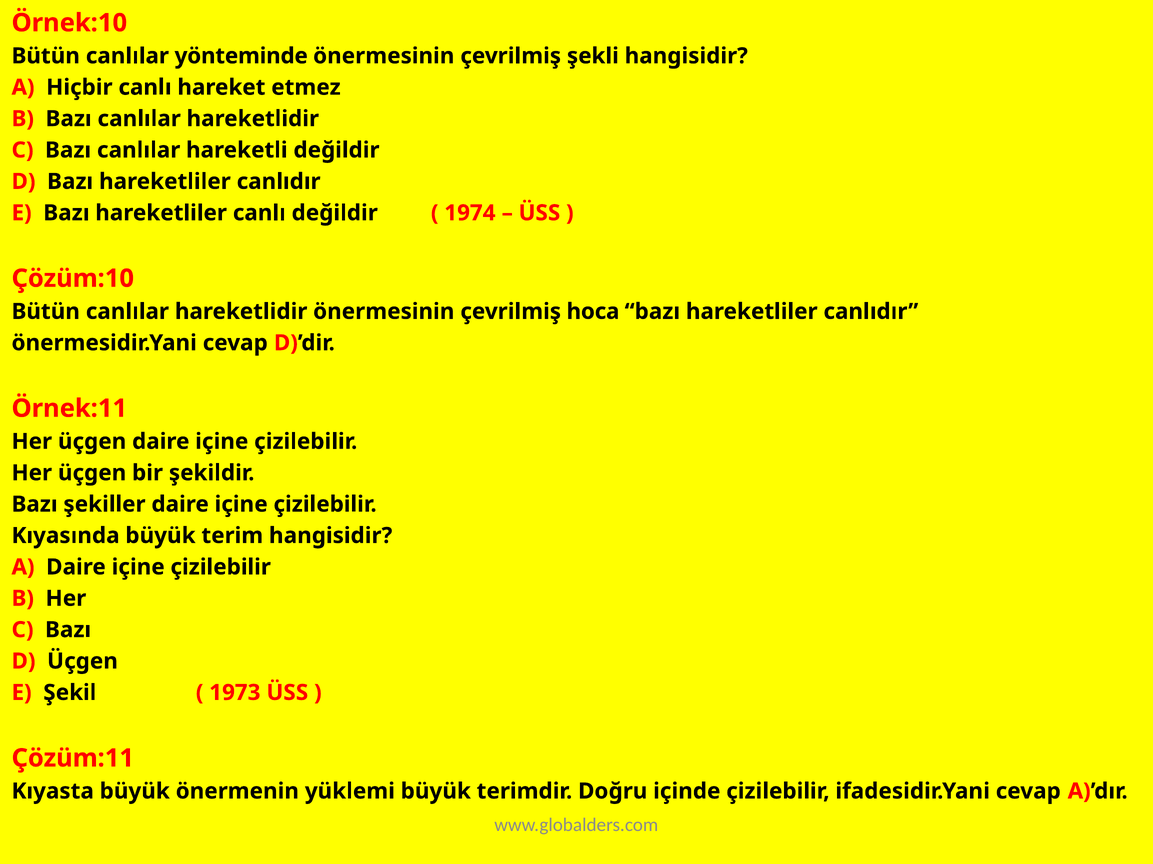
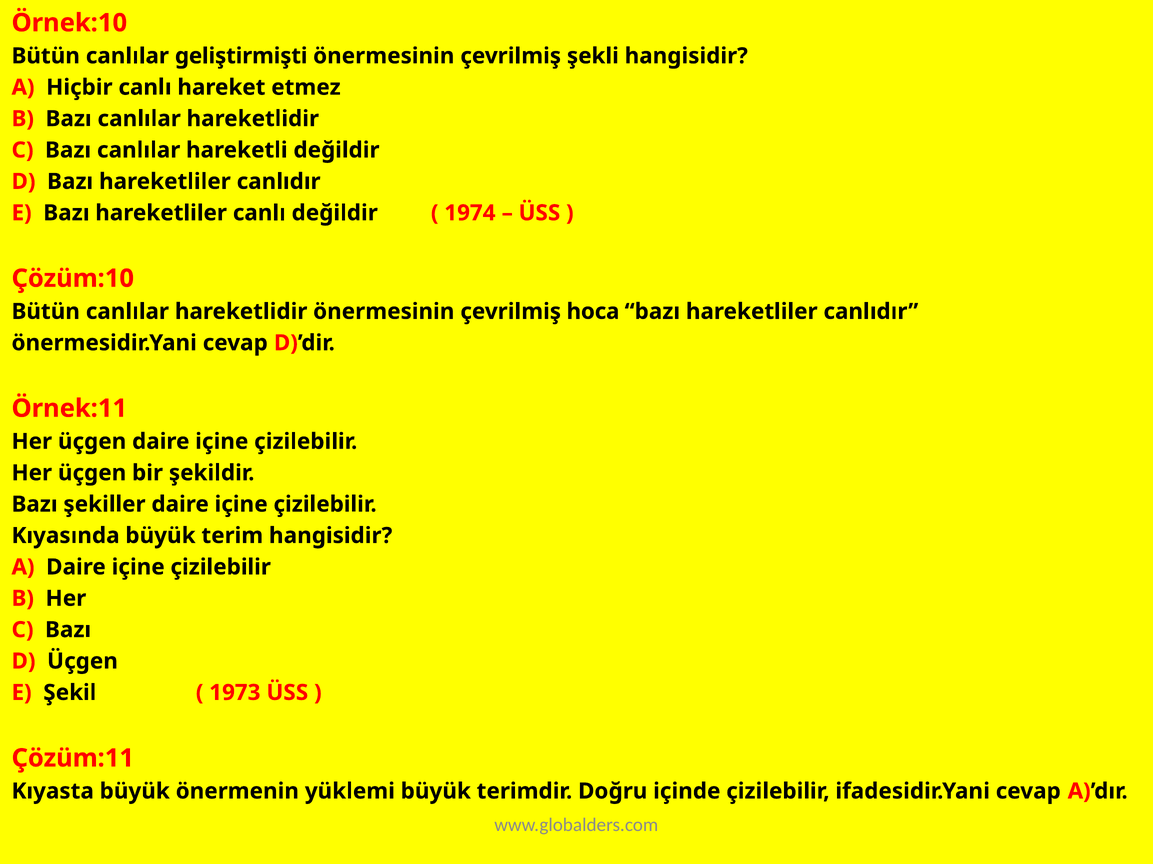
yönteminde: yönteminde -> geliştirmişti
